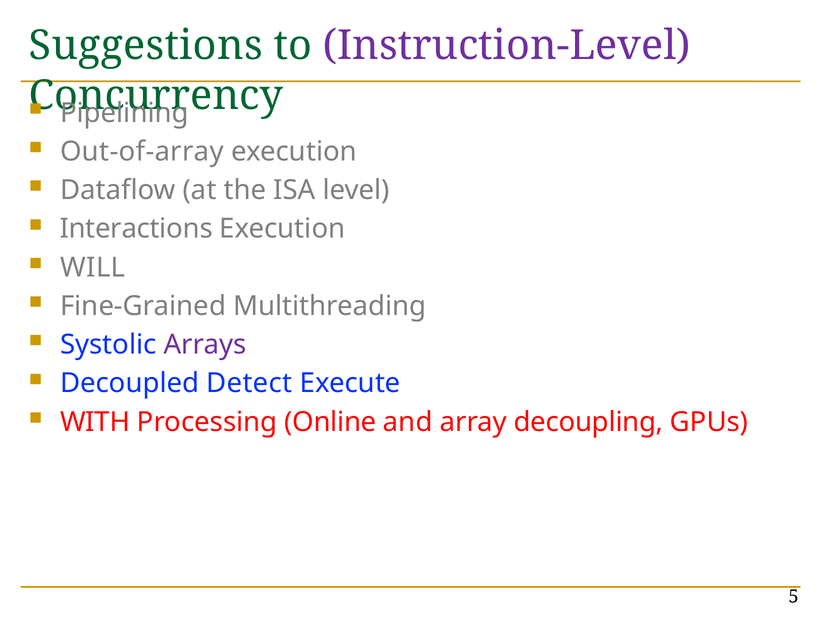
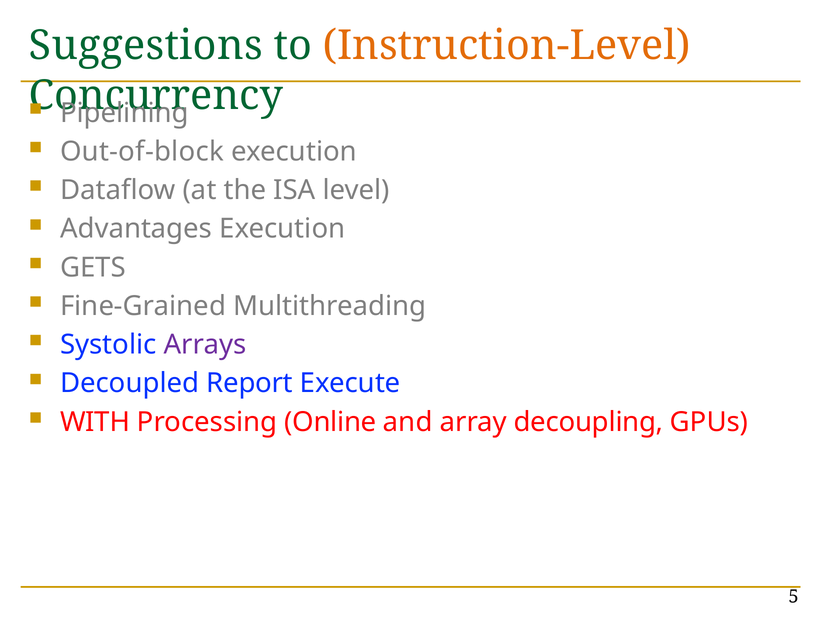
Instruction-Level colour: purple -> orange
Out-of-array: Out-of-array -> Out-of-block
Interactions: Interactions -> Advantages
WILL: WILL -> GETS
Detect: Detect -> Report
